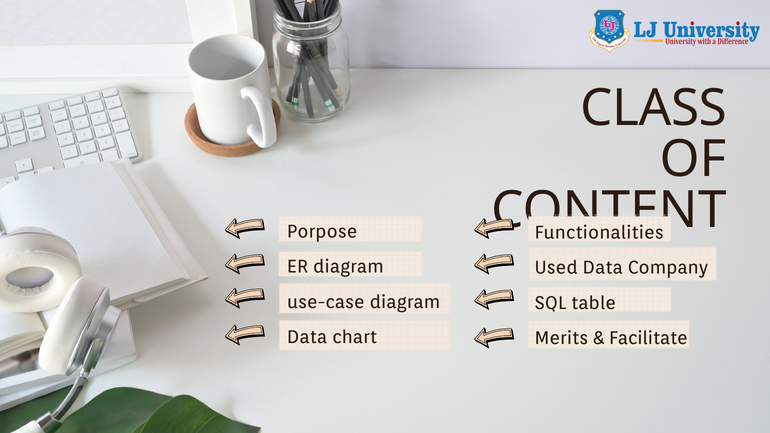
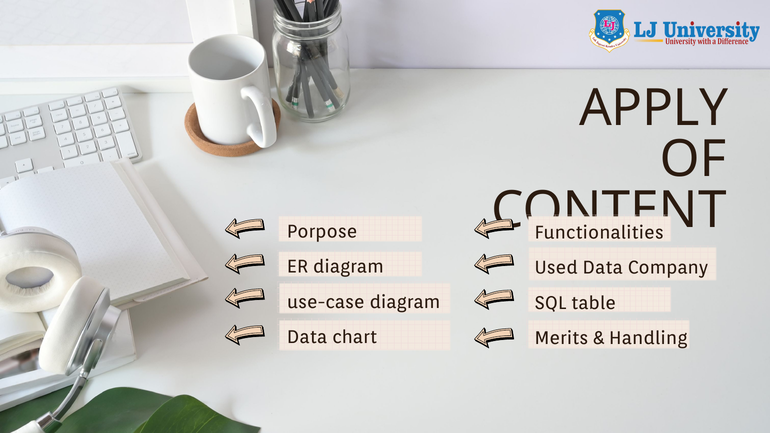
CLASS: CLASS -> APPLY
Facilitate: Facilitate -> Handling
